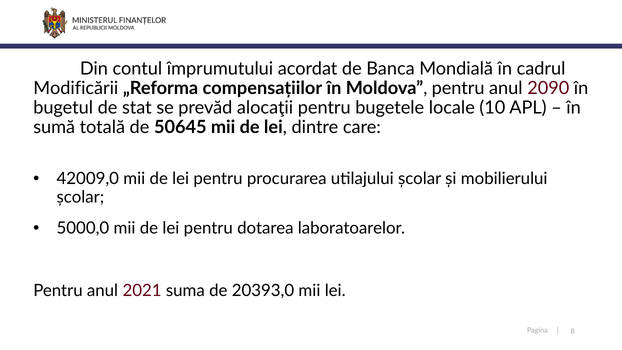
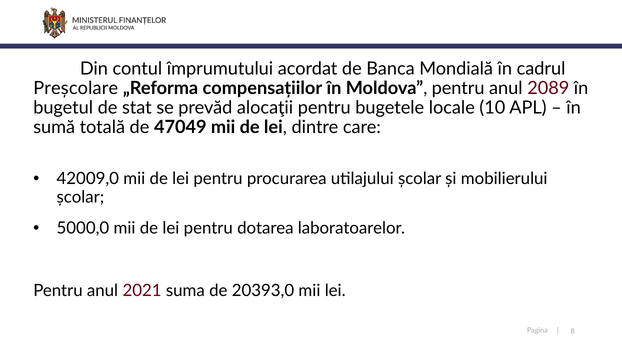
Modificării: Modificării -> Preșcolare
2090: 2090 -> 2089
50645: 50645 -> 47049
